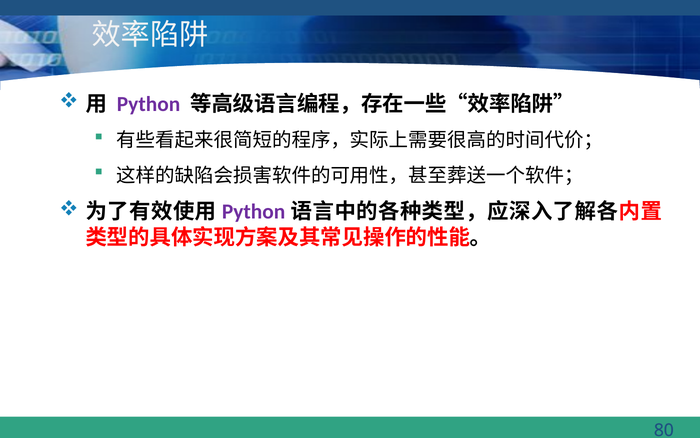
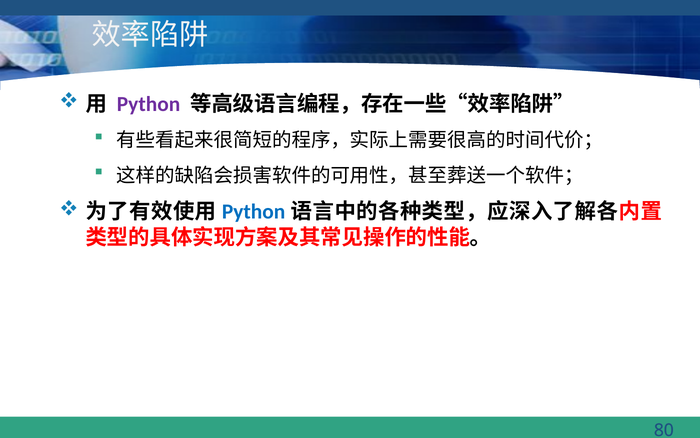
Python at (254, 212) colour: purple -> blue
